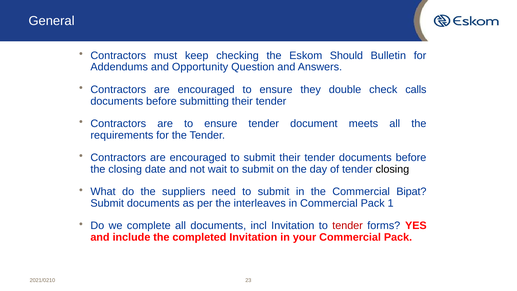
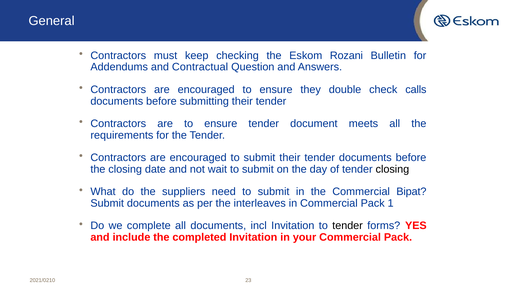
Should: Should -> Rozani
Opportunity: Opportunity -> Contractual
tender at (348, 226) colour: red -> black
